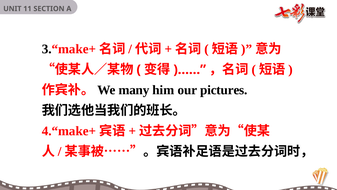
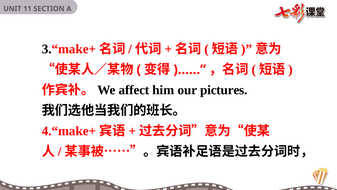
many: many -> affect
